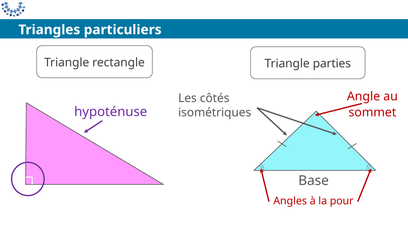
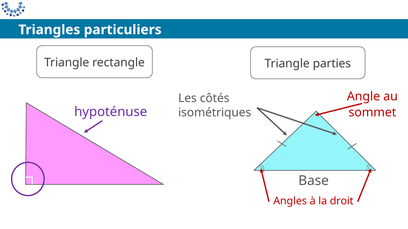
pour: pour -> droit
